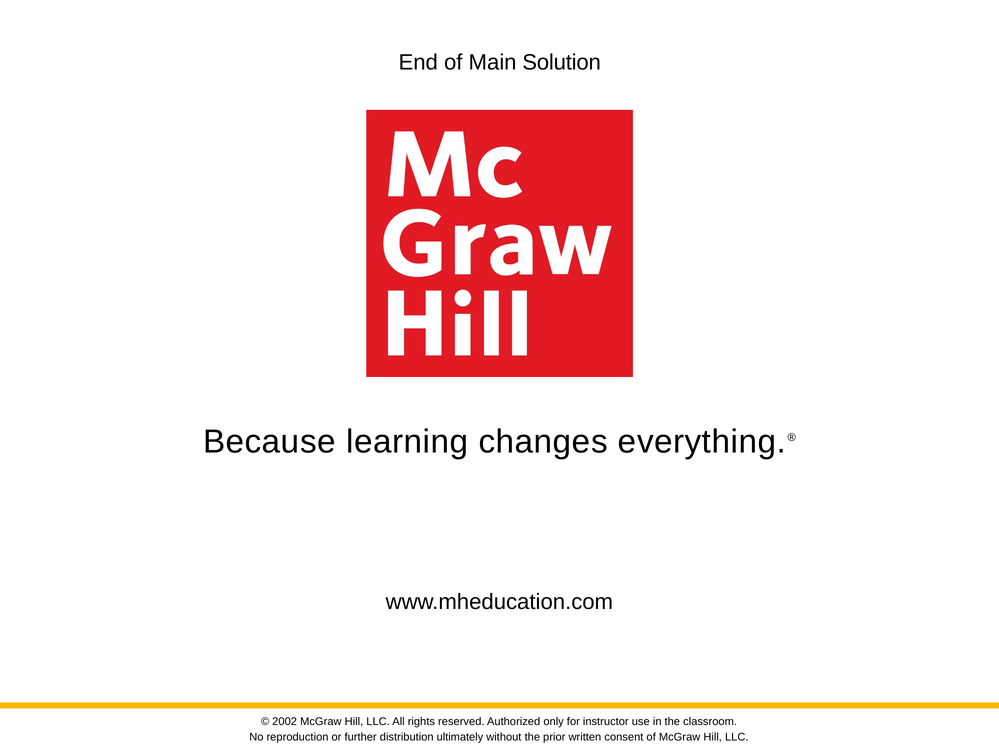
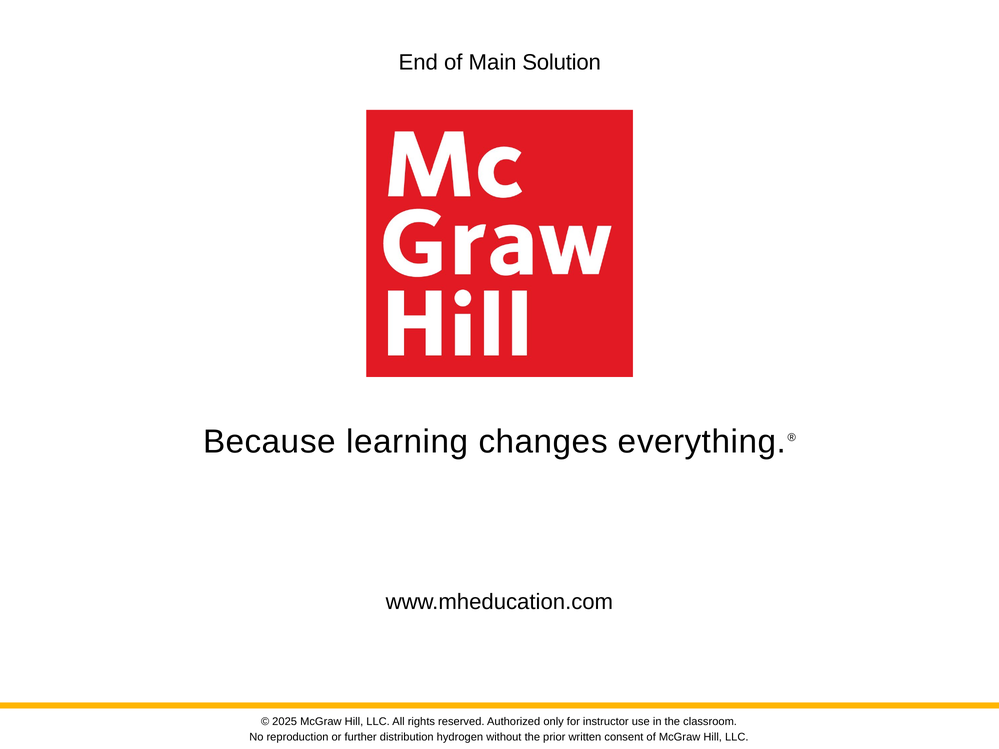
2002: 2002 -> 2025
ultimately: ultimately -> hydrogen
